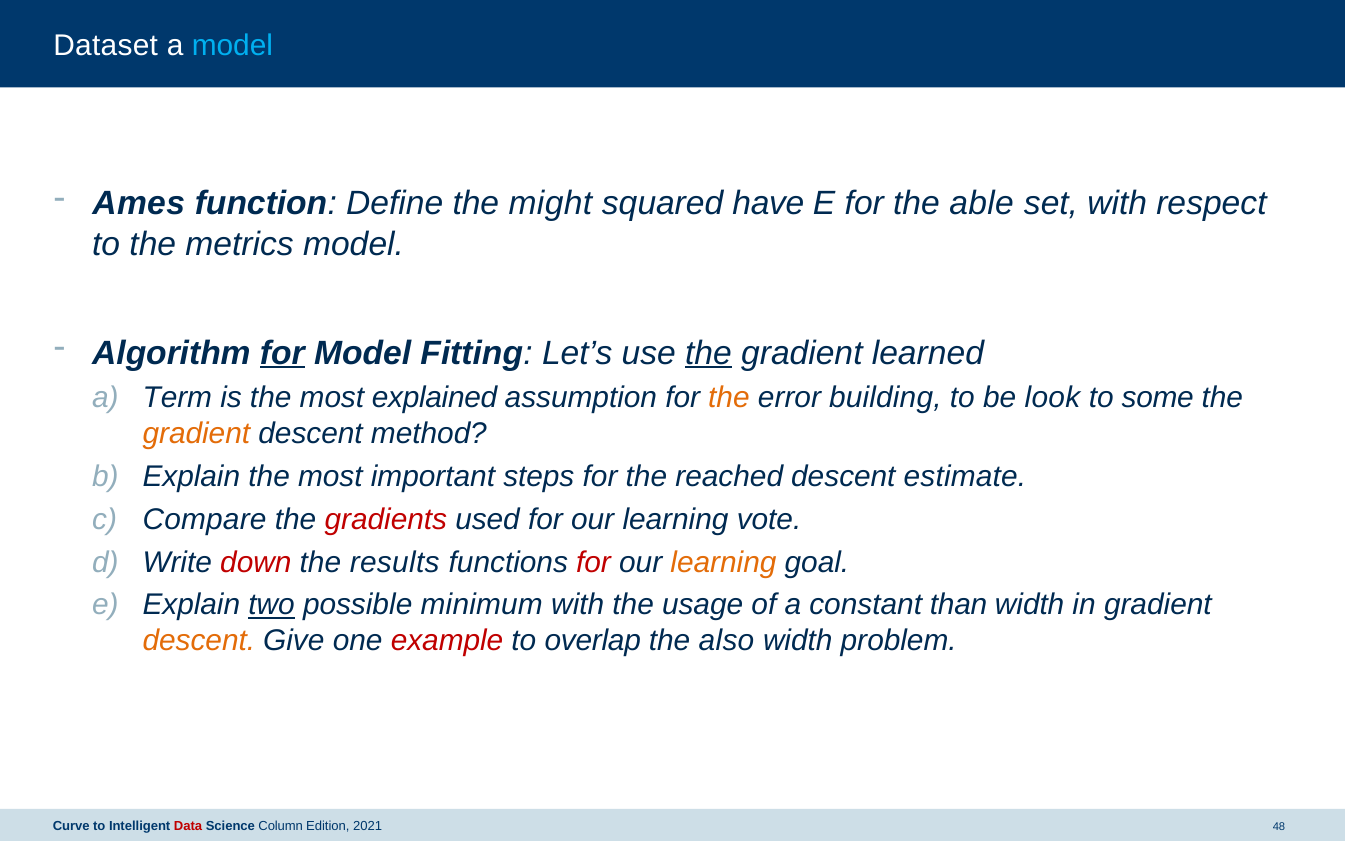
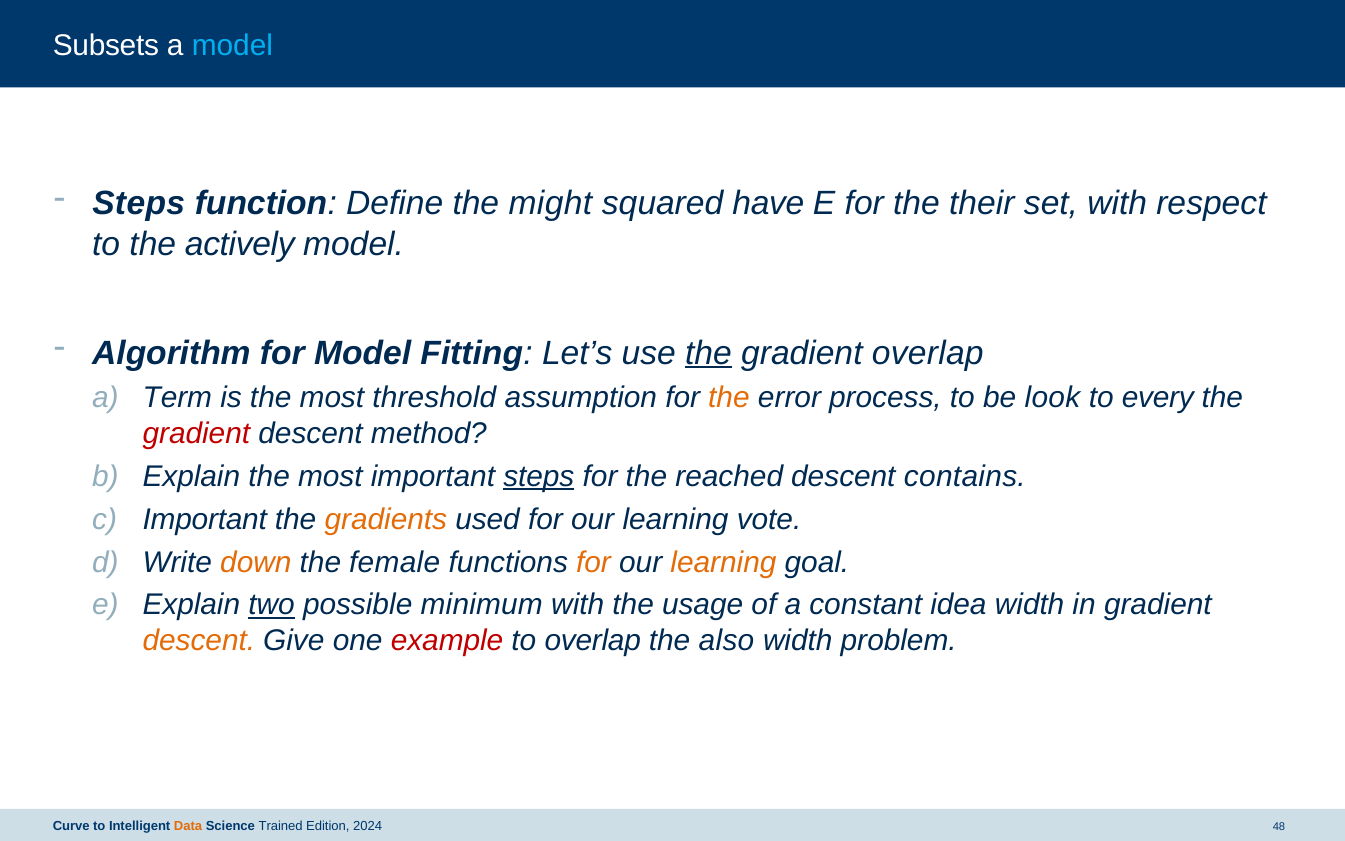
Dataset: Dataset -> Subsets
Ames at (139, 204): Ames -> Steps
able: able -> their
metrics: metrics -> actively
for at (282, 353) underline: present -> none
gradient learned: learned -> overlap
explained: explained -> threshold
building: building -> process
some: some -> every
gradient at (196, 433) colour: orange -> red
steps at (539, 476) underline: none -> present
estimate: estimate -> contains
Compare at (205, 519): Compare -> Important
gradients colour: red -> orange
down colour: red -> orange
results: results -> female
for at (594, 562) colour: red -> orange
than: than -> idea
Data colour: red -> orange
Column: Column -> Trained
2021: 2021 -> 2024
